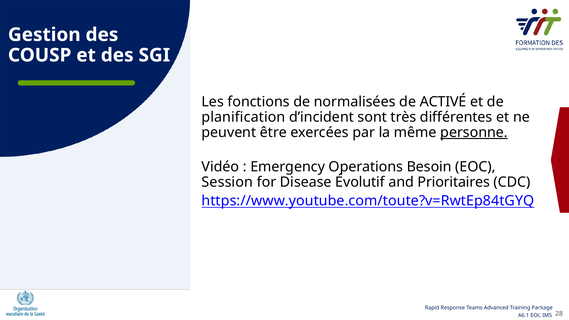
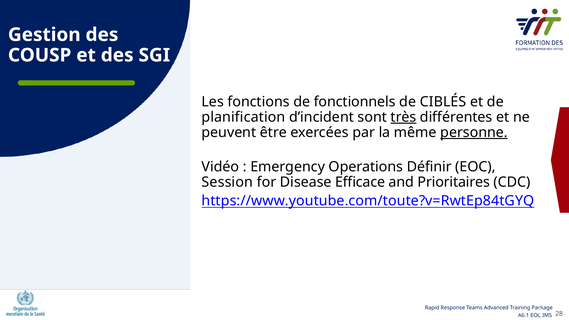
normalisées: normalisées -> fonctionnels
ACTIVÉ: ACTIVÉ -> CIBLÉS
très underline: none -> present
Besoin: Besoin -> Définir
Évolutif: Évolutif -> Efficace
